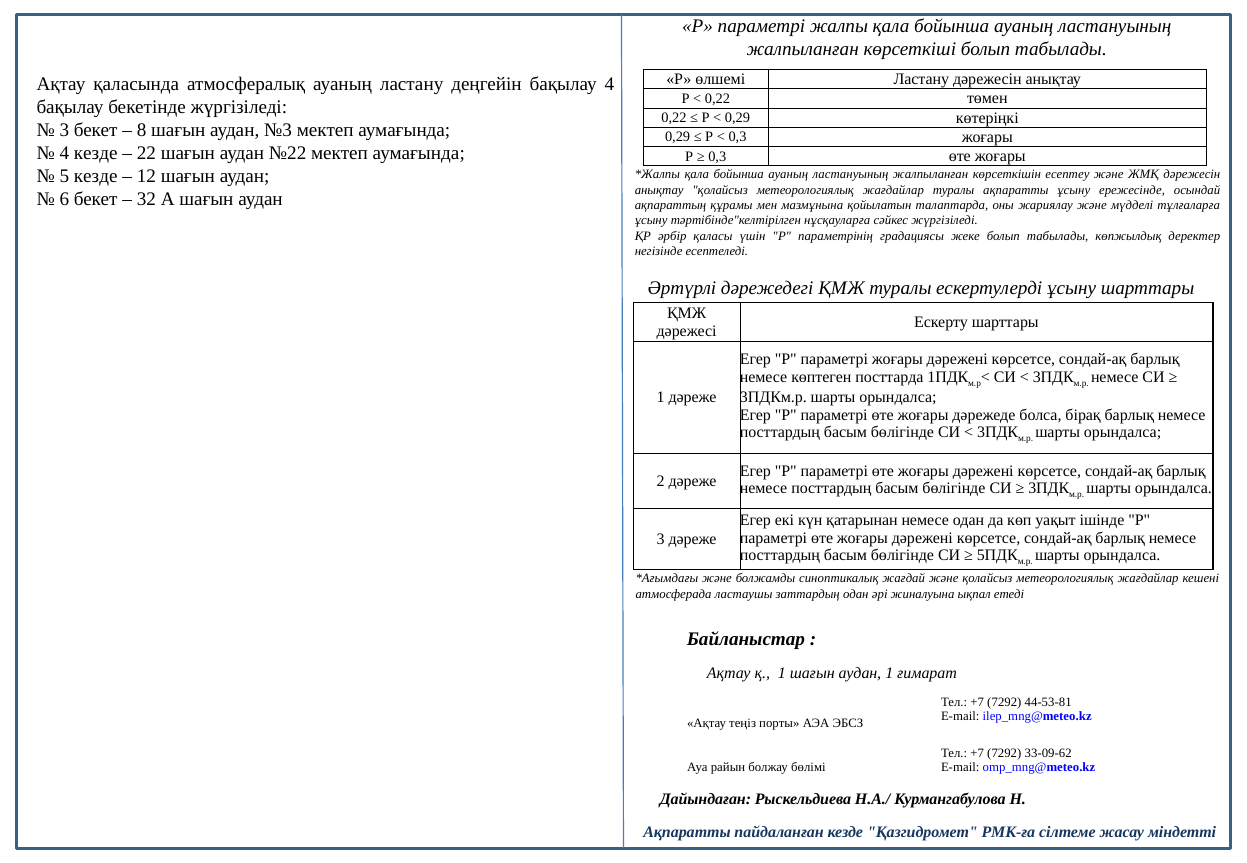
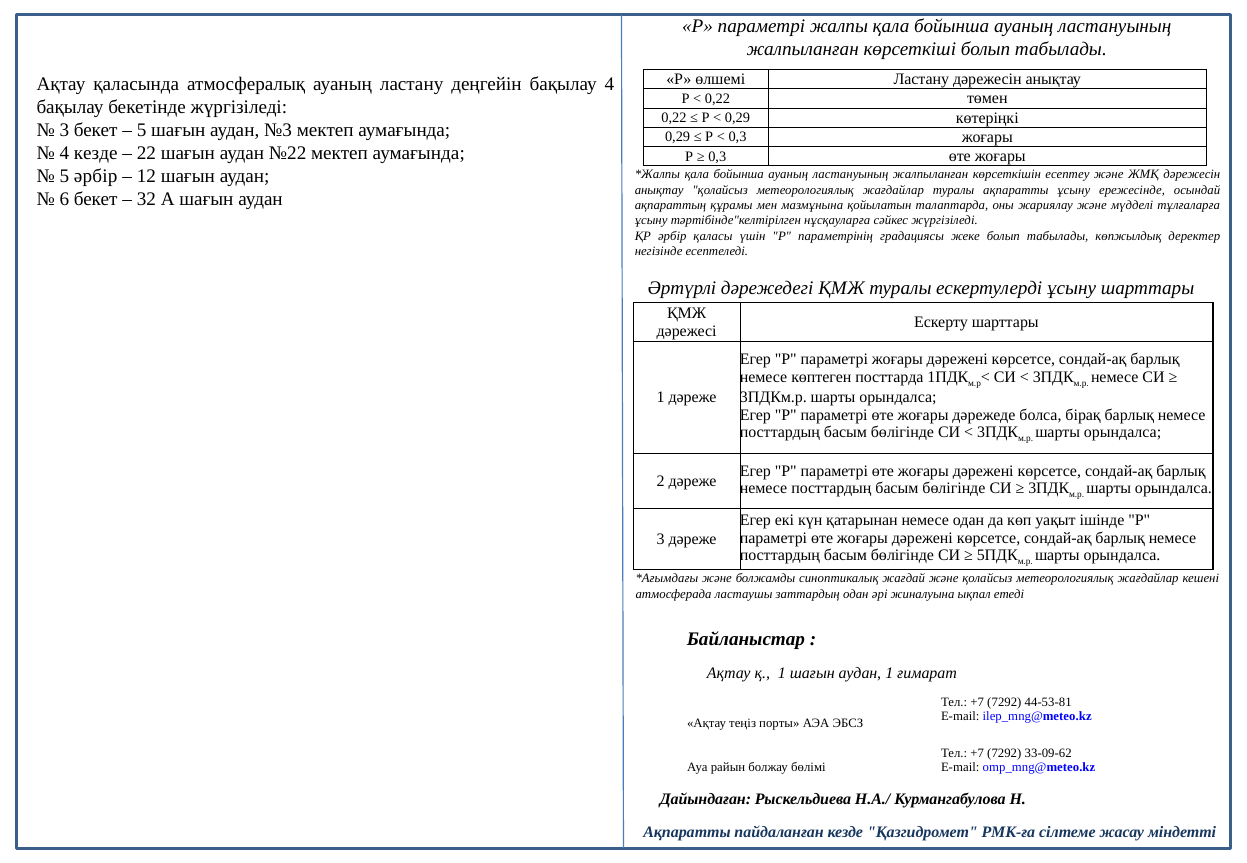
8 at (142, 130): 8 -> 5
5 кезде: кезде -> әрбір
